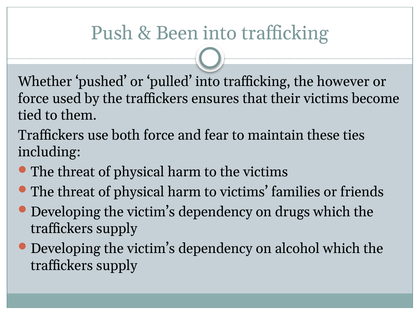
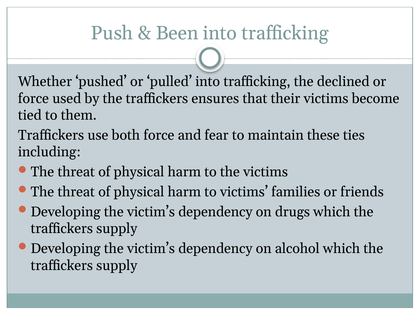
however: however -> declined
